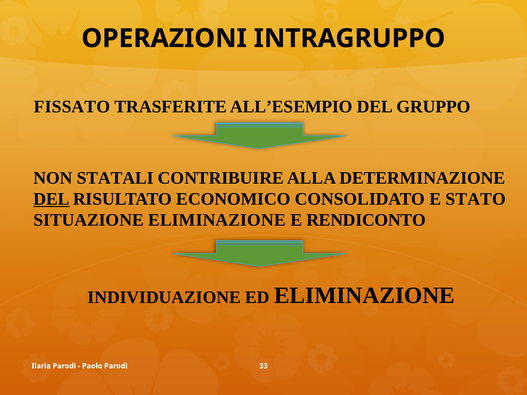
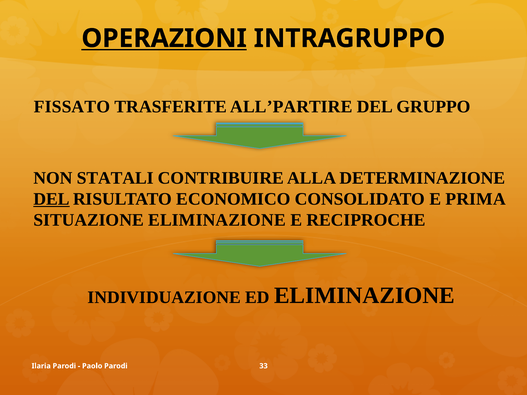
OPERAZIONI underline: none -> present
ALL’ESEMPIO: ALL’ESEMPIO -> ALL’PARTIRE
STATO: STATO -> PRIMA
RENDICONTO: RENDICONTO -> RECIPROCHE
